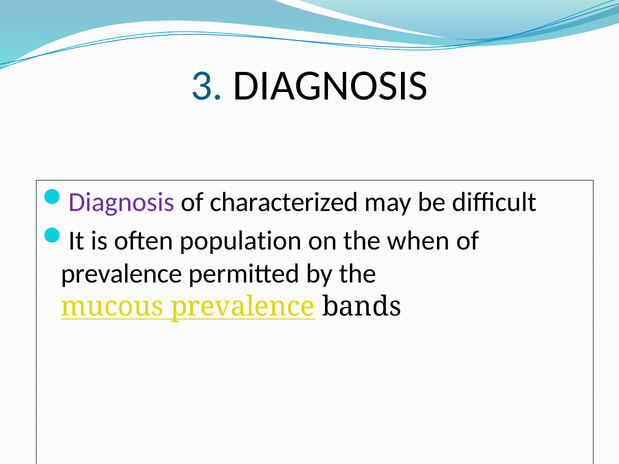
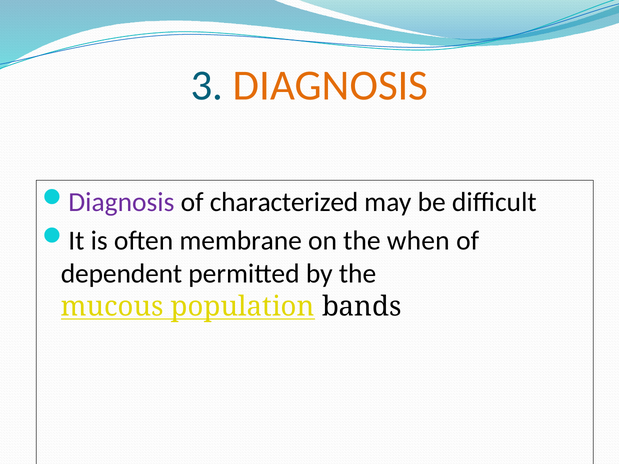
DIAGNOSIS at (331, 86) colour: black -> orange
population: population -> membrane
prevalence at (122, 274): prevalence -> dependent
mucous prevalence: prevalence -> population
